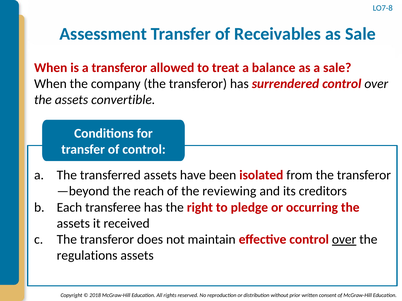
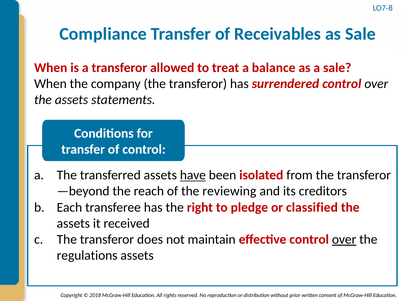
Assessment: Assessment -> Compliance
convertible: convertible -> statements
have underline: none -> present
occurring: occurring -> classified
